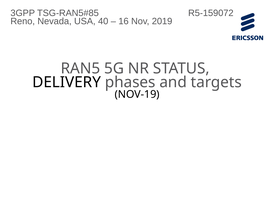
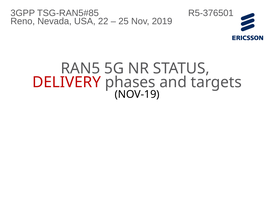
R5-159072: R5-159072 -> R5-376501
40: 40 -> 22
16: 16 -> 25
DELIVERY colour: black -> red
